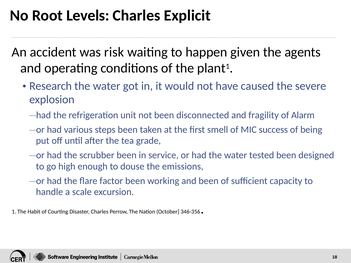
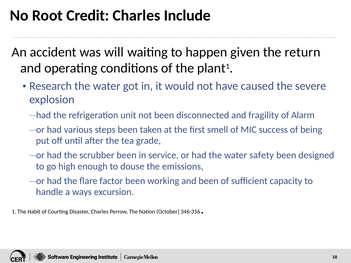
Levels: Levels -> Credit
Explicit: Explicit -> Include
risk: risk -> will
agents: agents -> return
tested: tested -> safety
scale: scale -> ways
